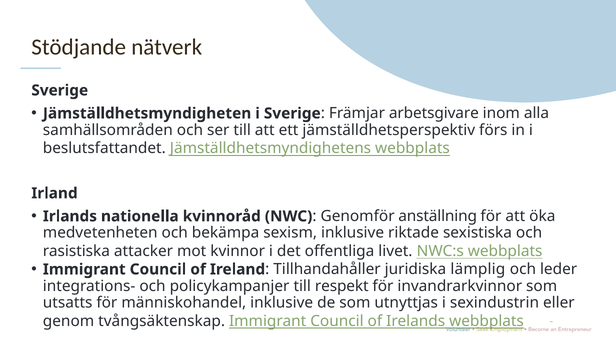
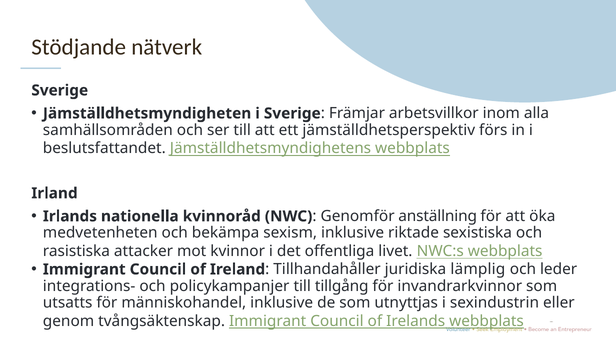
arbetsgivare: arbetsgivare -> arbetsvillkor
respekt: respekt -> tillgång
